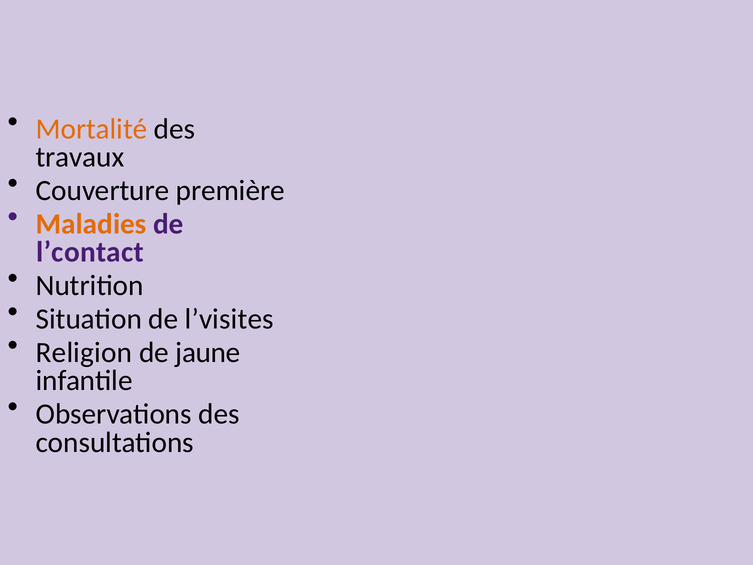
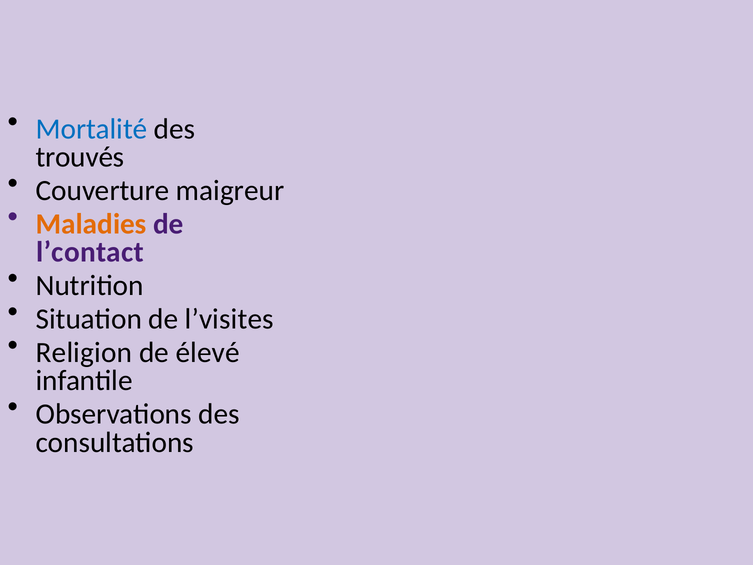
Mortalité colour: orange -> blue
travaux: travaux -> trouvés
première: première -> maigreur
jaune: jaune -> élevé
